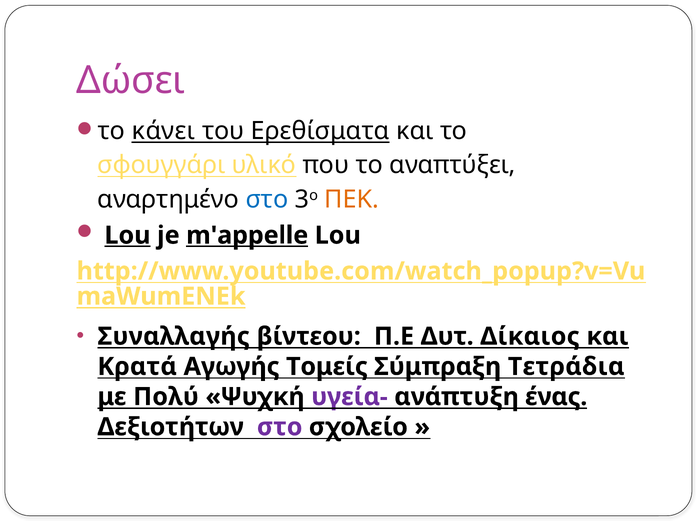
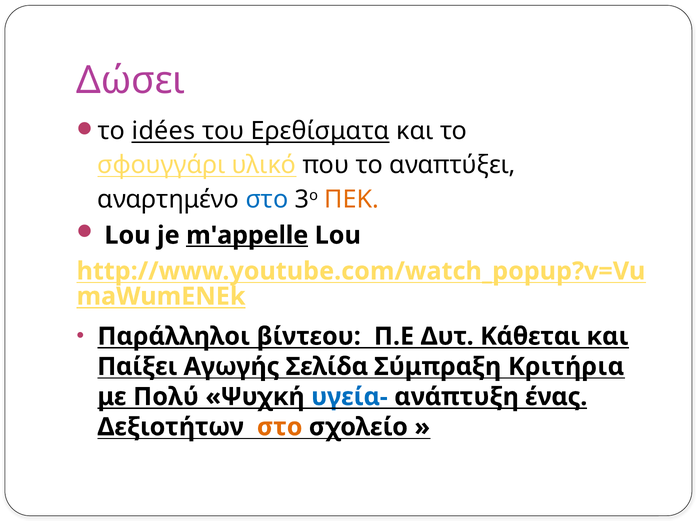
κάνει: κάνει -> idées
Lou at (127, 235) underline: present -> none
Συναλλαγής: Συναλλαγής -> Παράλληλοι
Δίκαιος: Δίκαιος -> Κάθεται
Κρατά: Κρατά -> Παίξει
Τομείς: Τομείς -> Σελίδα
Τετράδια: Τετράδια -> Κριτήρια
υγεία- colour: purple -> blue
στο at (280, 427) colour: purple -> orange
